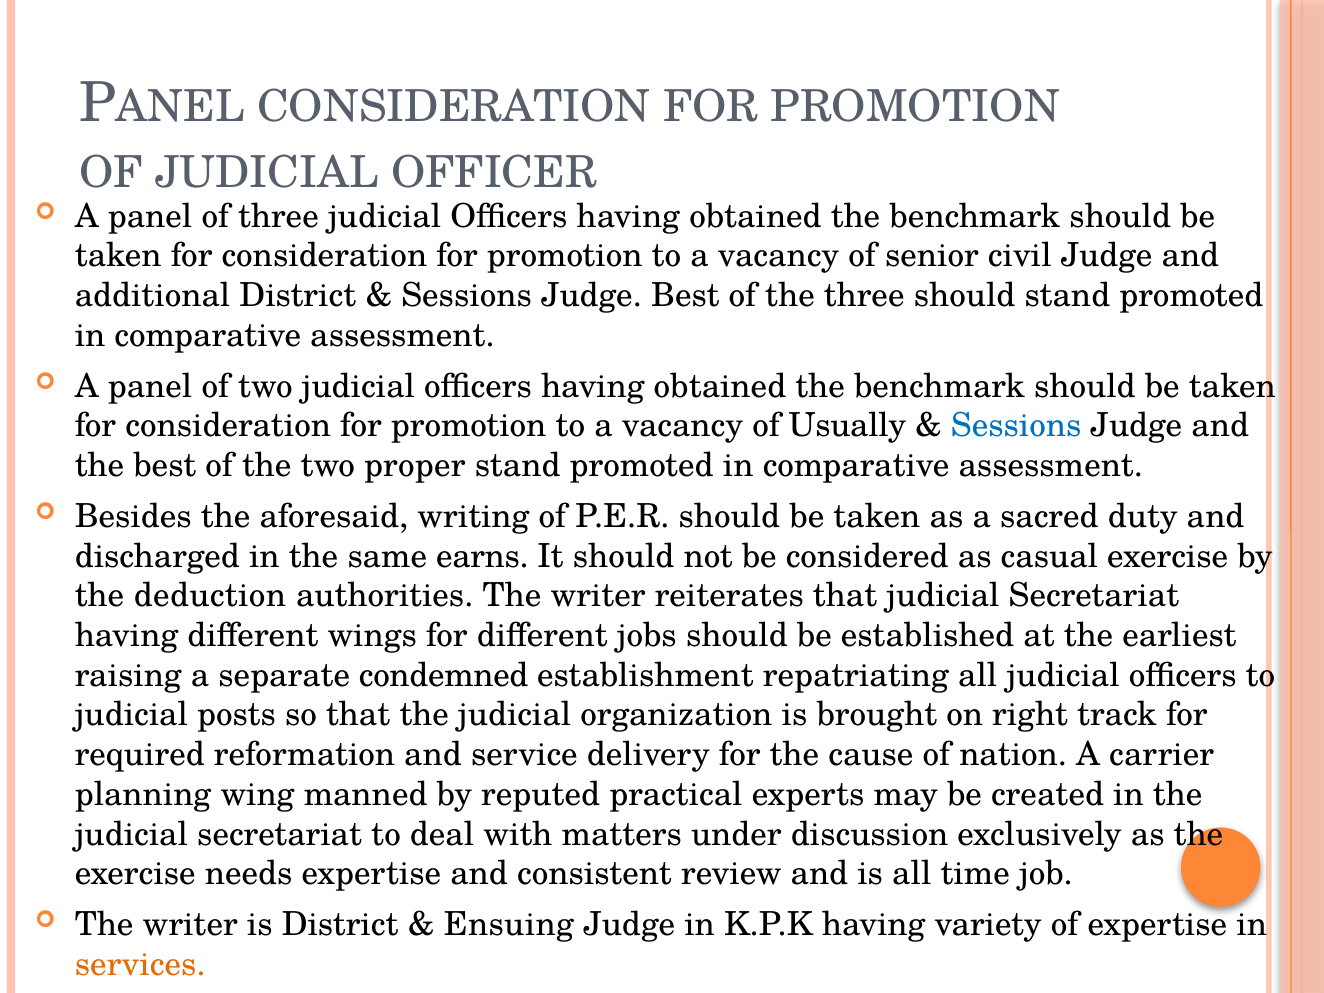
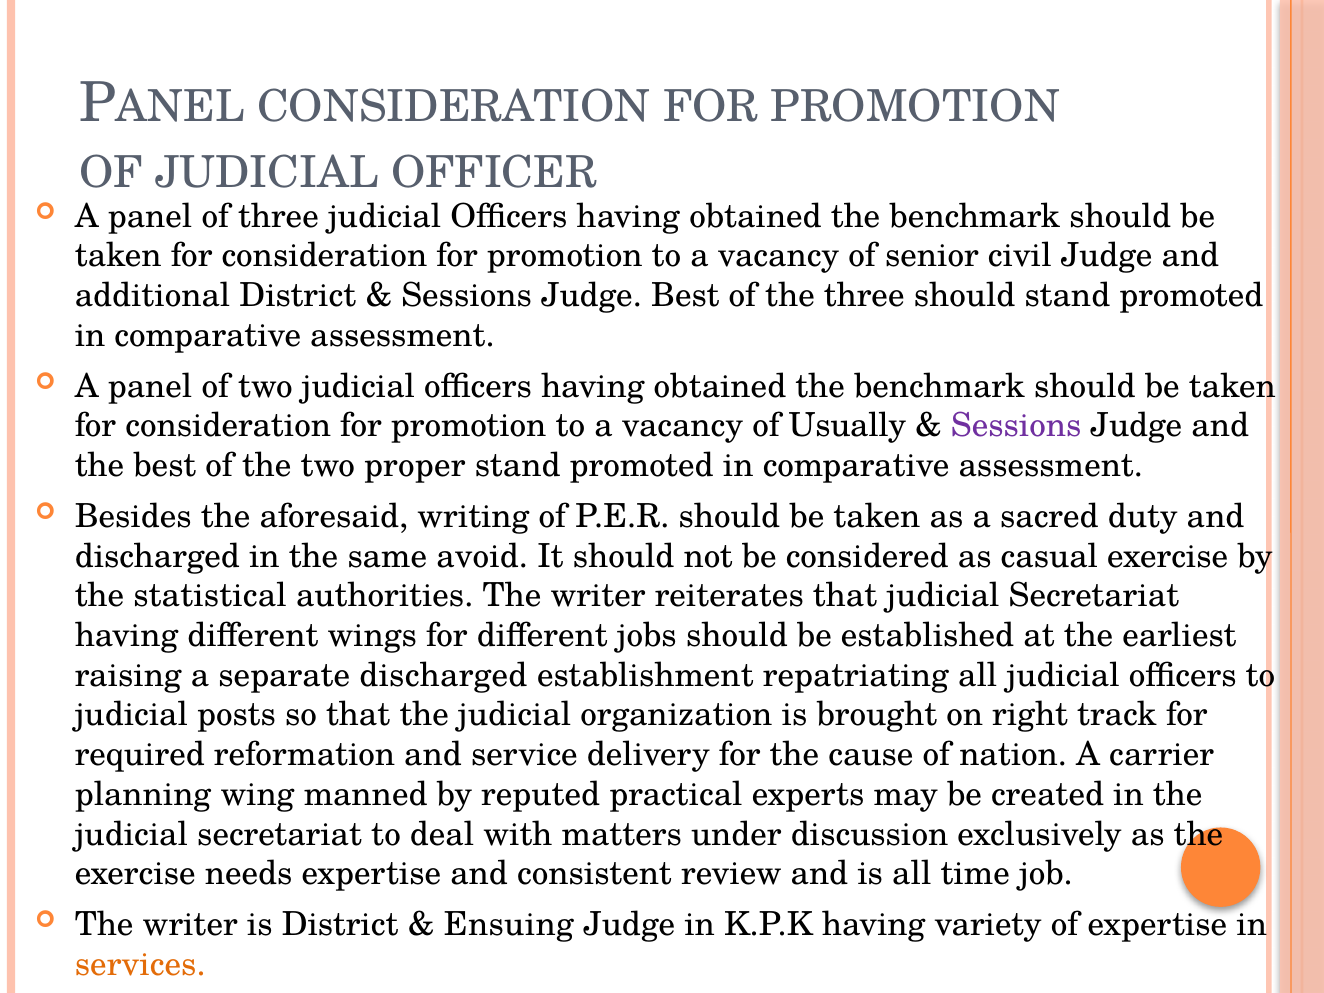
Sessions at (1016, 426) colour: blue -> purple
earns: earns -> avoid
deduction: deduction -> statistical
separate condemned: condemned -> discharged
